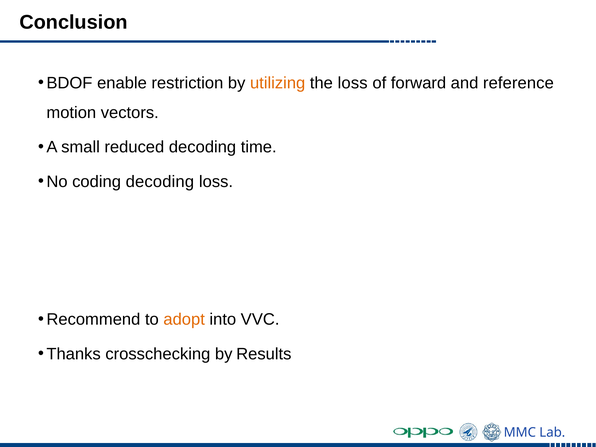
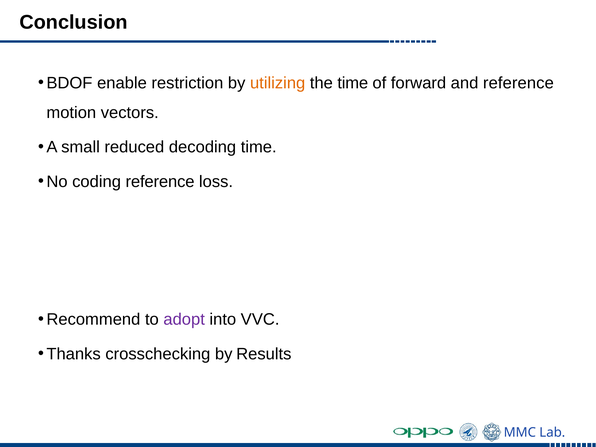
the loss: loss -> time
coding decoding: decoding -> reference
adopt colour: orange -> purple
